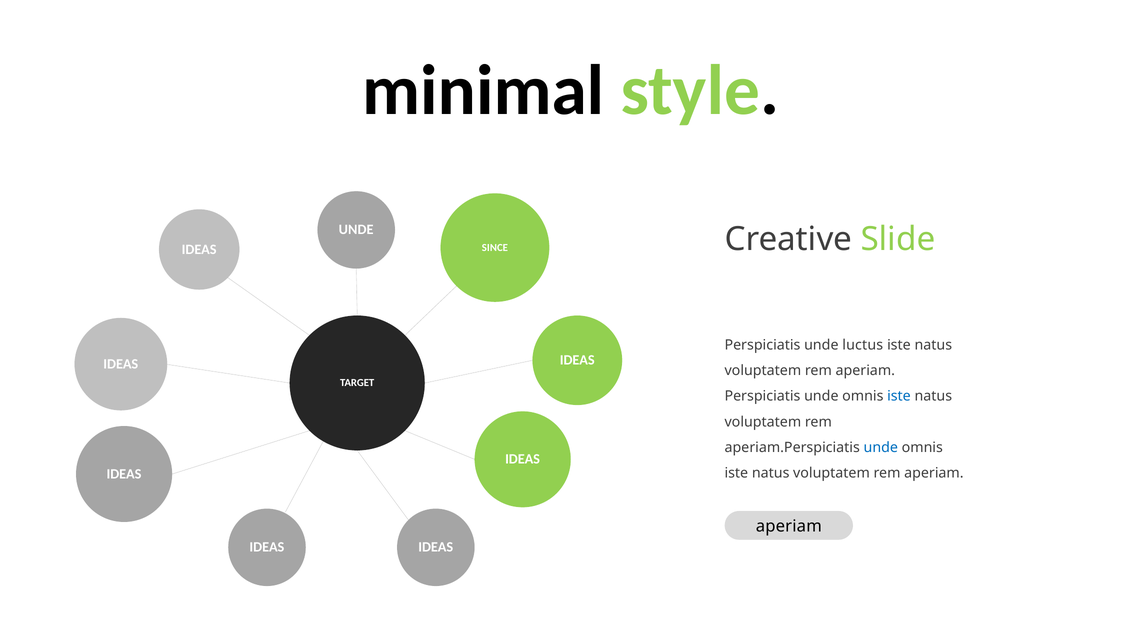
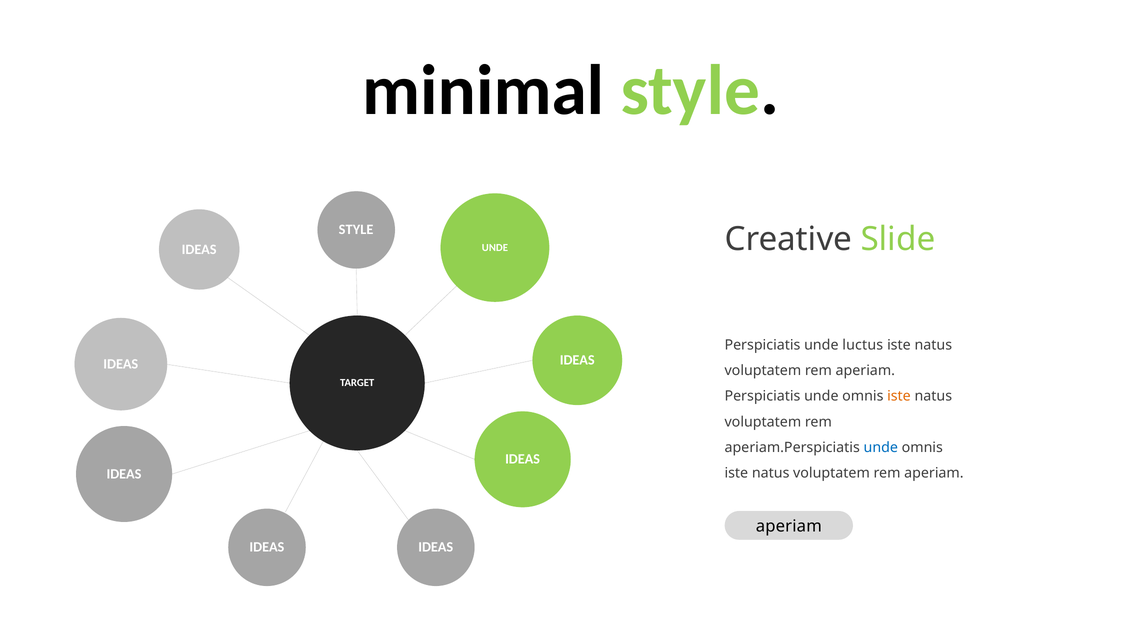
UNDE at (356, 230): UNDE -> STYLE
SINCE at (495, 247): SINCE -> UNDE
iste at (899, 396) colour: blue -> orange
